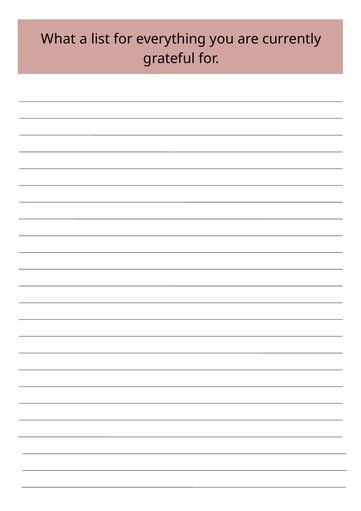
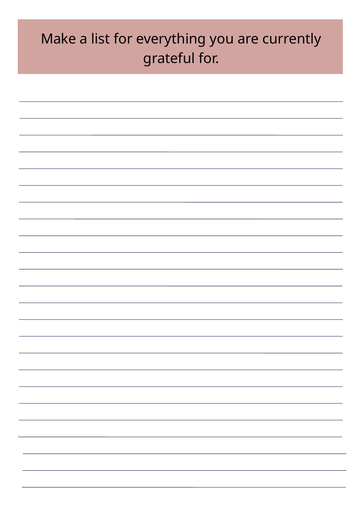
What: What -> Make
